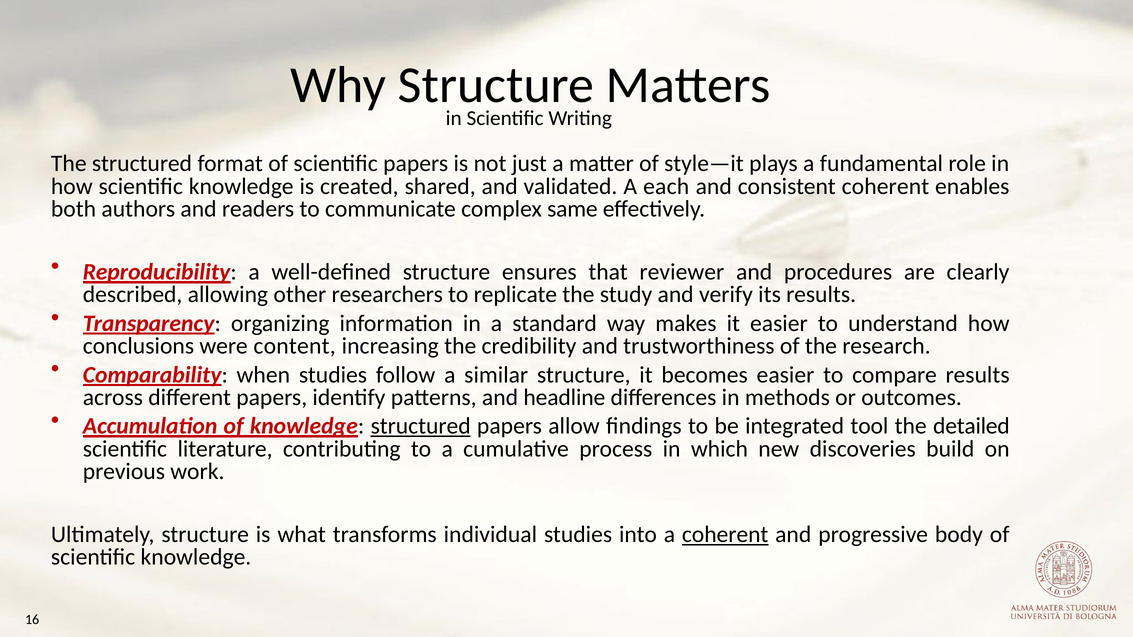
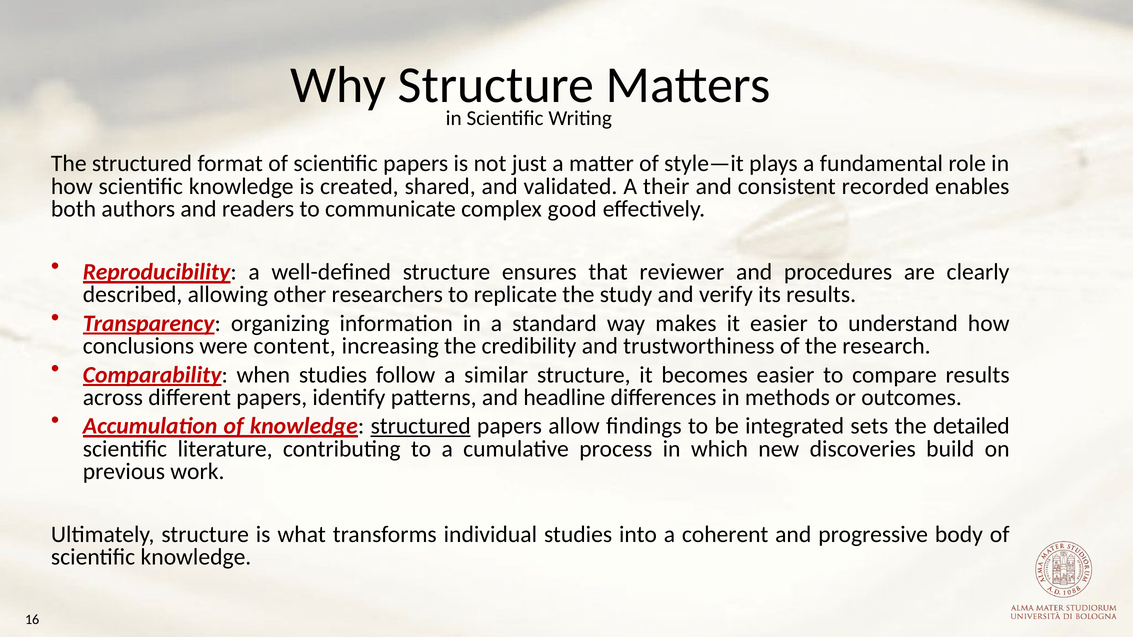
each: each -> their
consistent coherent: coherent -> recorded
same: same -> good
tool: tool -> sets
coherent at (725, 535) underline: present -> none
